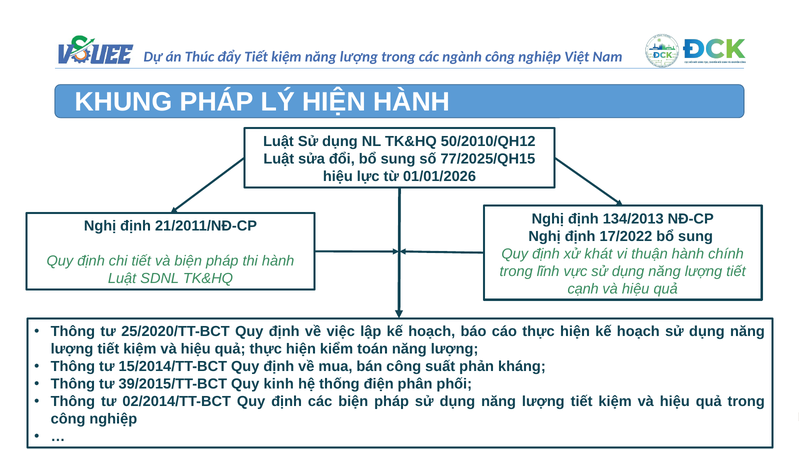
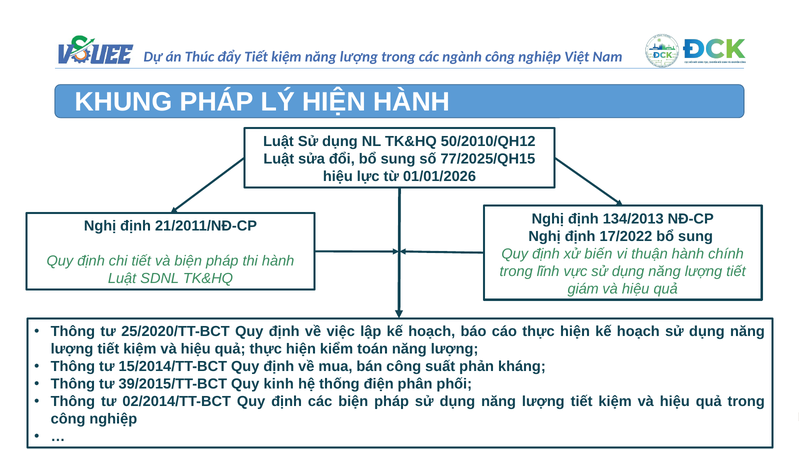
khát: khát -> biến
cạnh: cạnh -> giám
